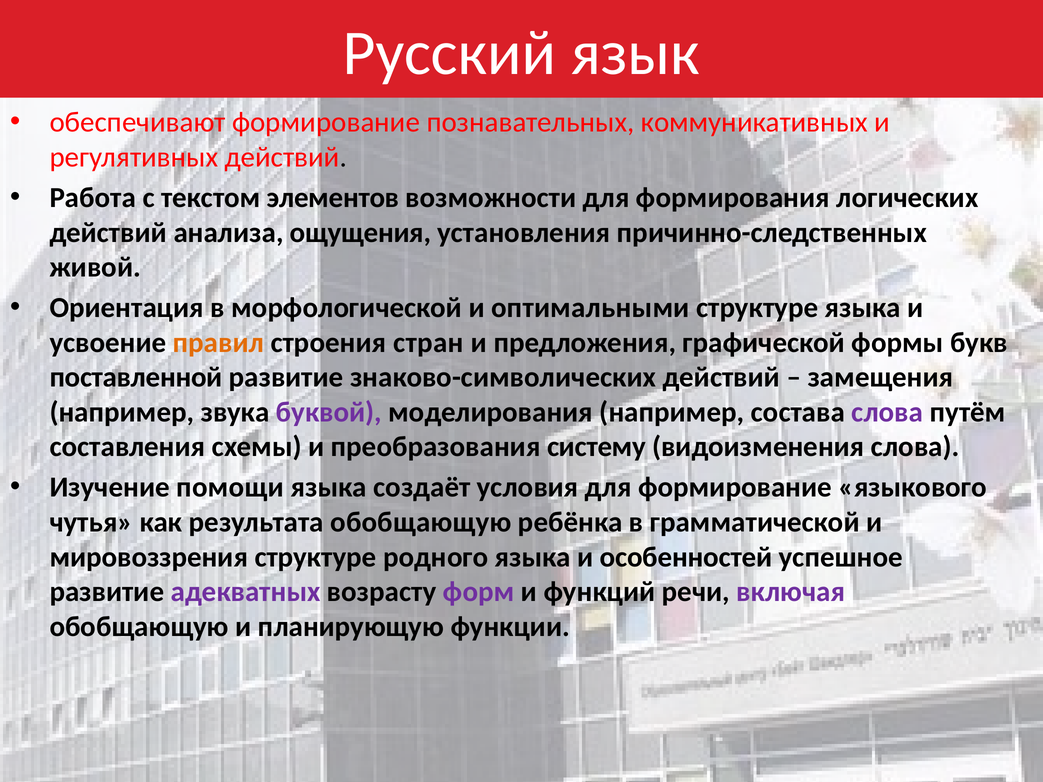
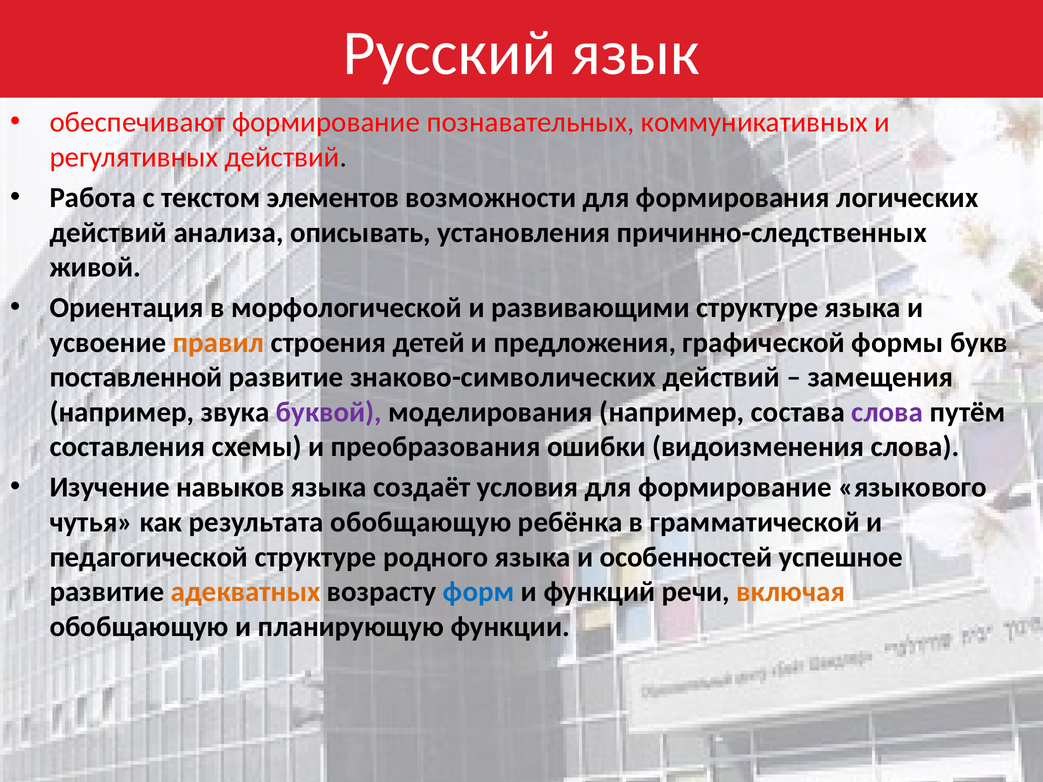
ощущения: ощущения -> описывать
оптимальными: оптимальными -> развивающими
стран: стран -> детей
систему: систему -> ошибки
помощи: помощи -> навыков
мировоззрения: мировоззрения -> педагогической
адекватных colour: purple -> orange
форм colour: purple -> blue
включая colour: purple -> orange
